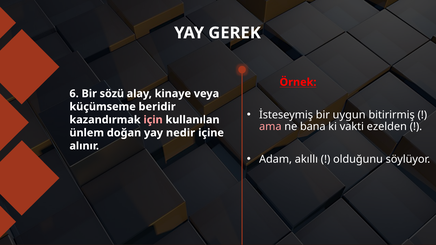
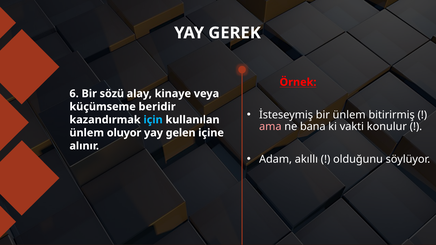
bir uygun: uygun -> ünlem
için colour: pink -> light blue
ezelden: ezelden -> konulur
doğan: doğan -> oluyor
nedir: nedir -> gelen
